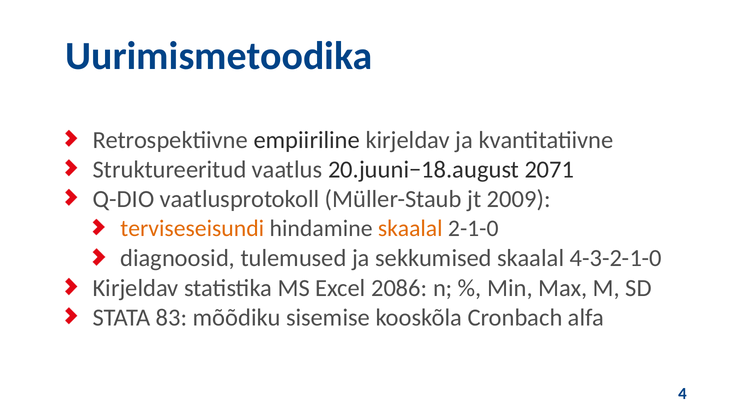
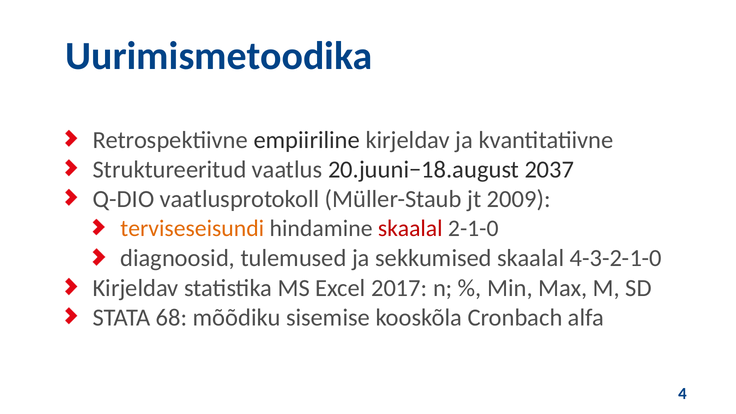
2071: 2071 -> 2037
skaalal at (410, 228) colour: orange -> red
2086: 2086 -> 2017
83: 83 -> 68
